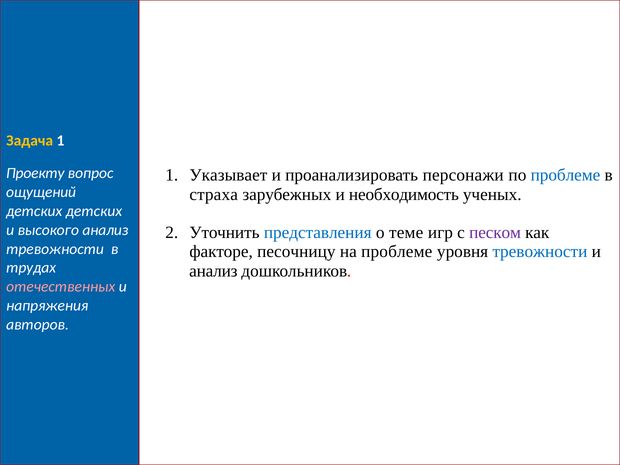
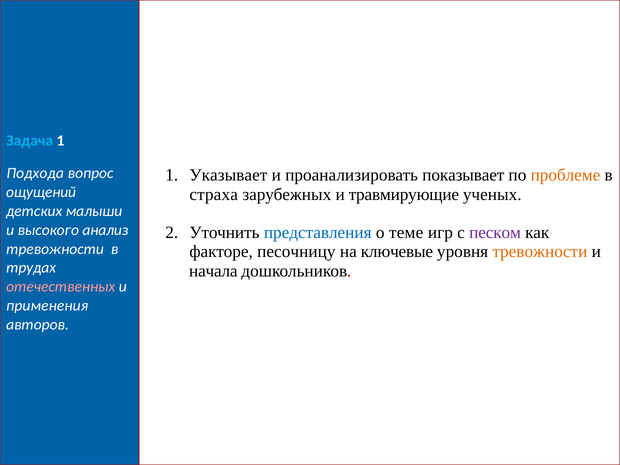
Задача colour: yellow -> light blue
Проекту: Проекту -> Подхода
персонажи: персонажи -> показывает
проблеме at (565, 175) colour: blue -> orange
необходимость: необходимость -> травмирующие
детских детских: детских -> малыши
на проблеме: проблеме -> ключевые
тревожности at (540, 252) colour: blue -> orange
анализ at (213, 271): анализ -> начала
напряжения: напряжения -> применения
